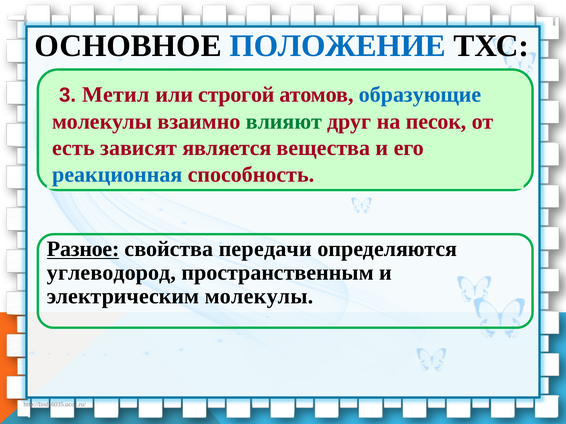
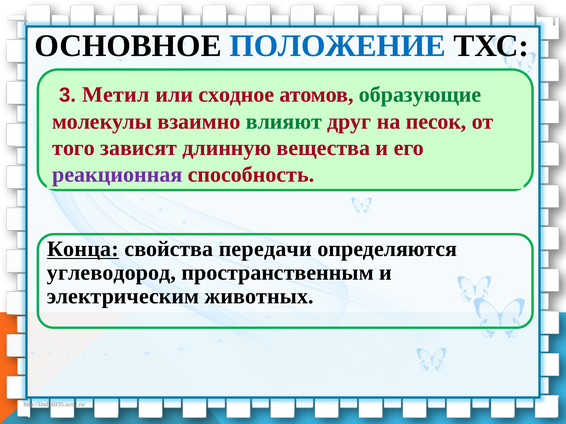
строгой: строгой -> сходное
образующие colour: blue -> green
есть: есть -> того
является: является -> длинную
реакционная colour: blue -> purple
Разное: Разное -> Конца
электрическим молекулы: молекулы -> животных
